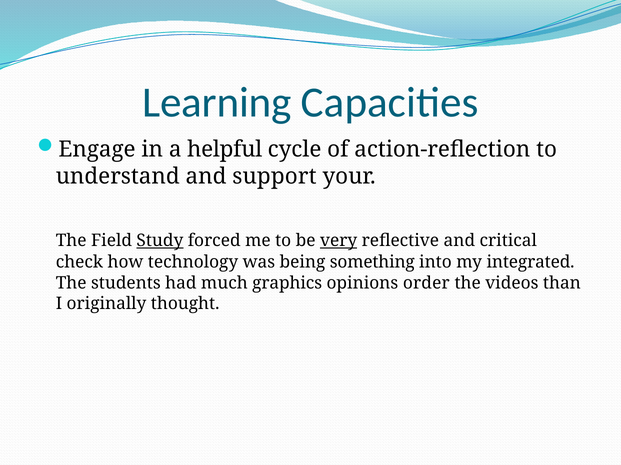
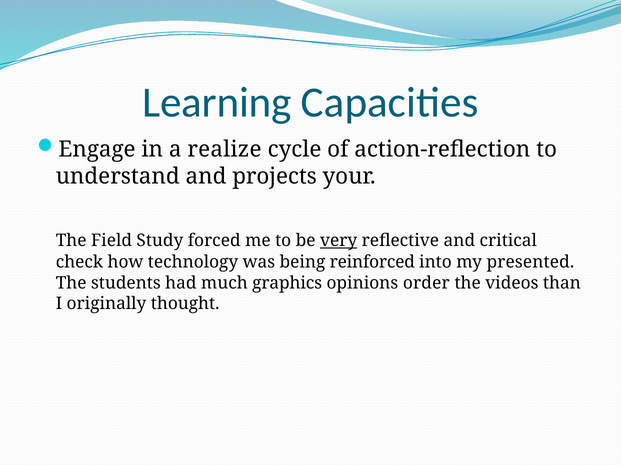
helpful: helpful -> realize
support: support -> projects
Study underline: present -> none
something: something -> reinforced
integrated: integrated -> presented
